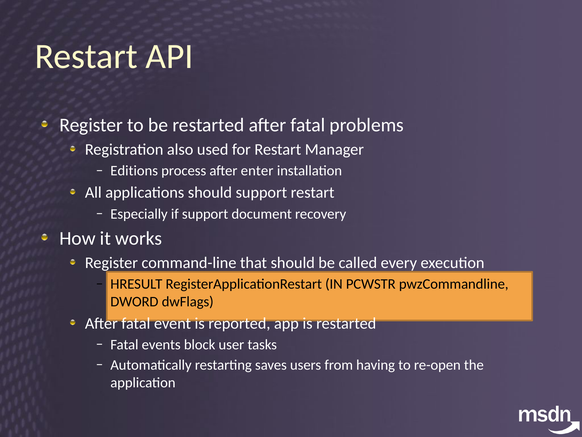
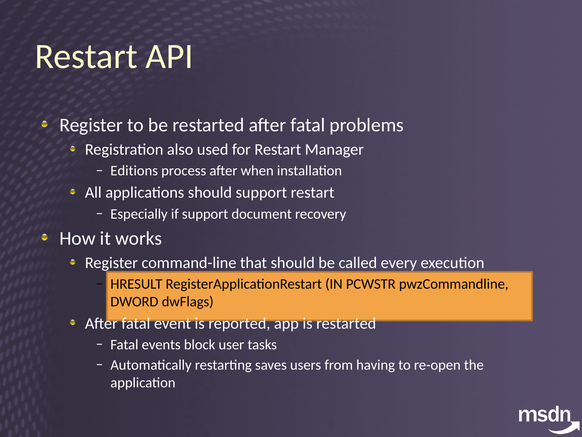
enter: enter -> when
